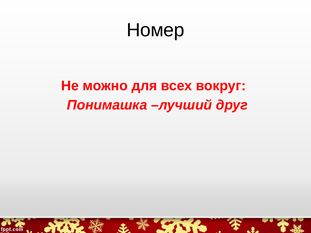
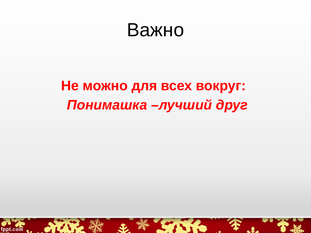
Номер: Номер -> Важно
